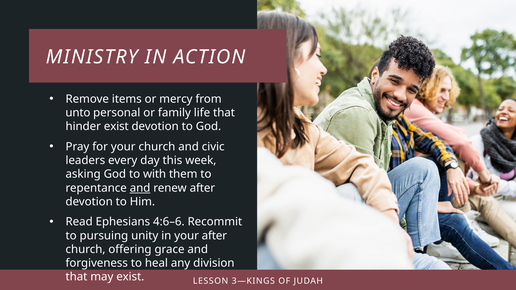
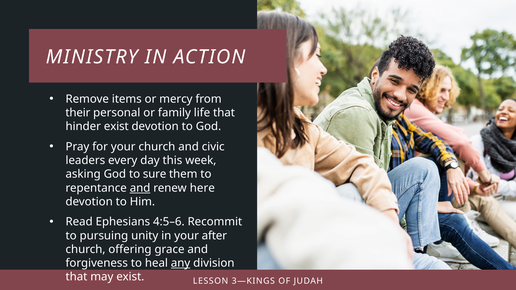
unto: unto -> their
with: with -> sure
renew after: after -> here
4:6–6: 4:6–6 -> 4:5–6
any underline: none -> present
